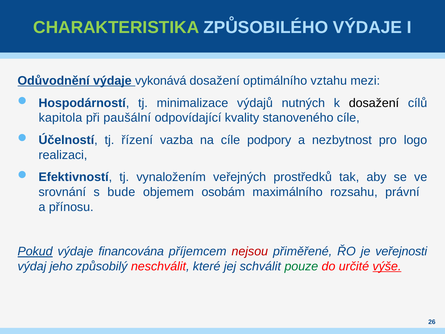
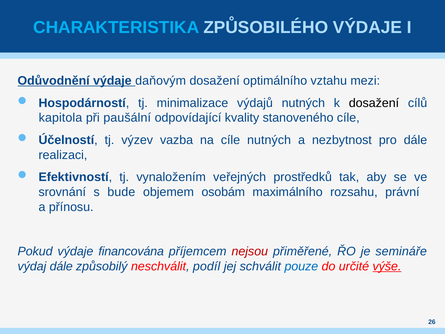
CHARAKTERISTIKA colour: light green -> light blue
vykonává: vykonává -> daňovým
řízení: řízení -> výzev
cíle podpory: podpory -> nutných
pro logo: logo -> dále
Pokud underline: present -> none
veřejnosti: veřejnosti -> semináře
výdaj jeho: jeho -> dále
které: které -> podíl
pouze colour: green -> blue
